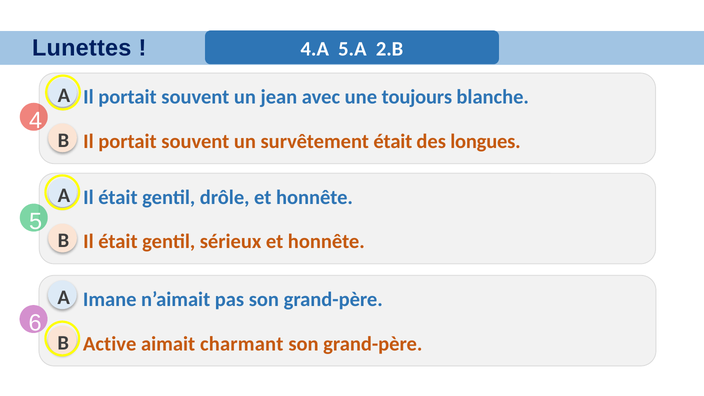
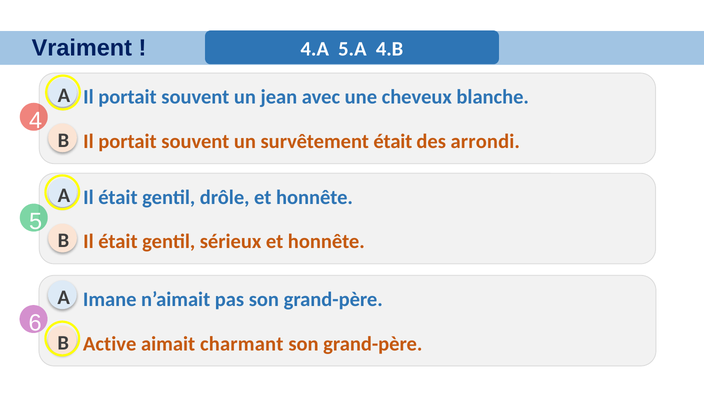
Lunettes: Lunettes -> Vraiment
2.B: 2.B -> 4.B
toujours: toujours -> cheveux
longues: longues -> arrondi
